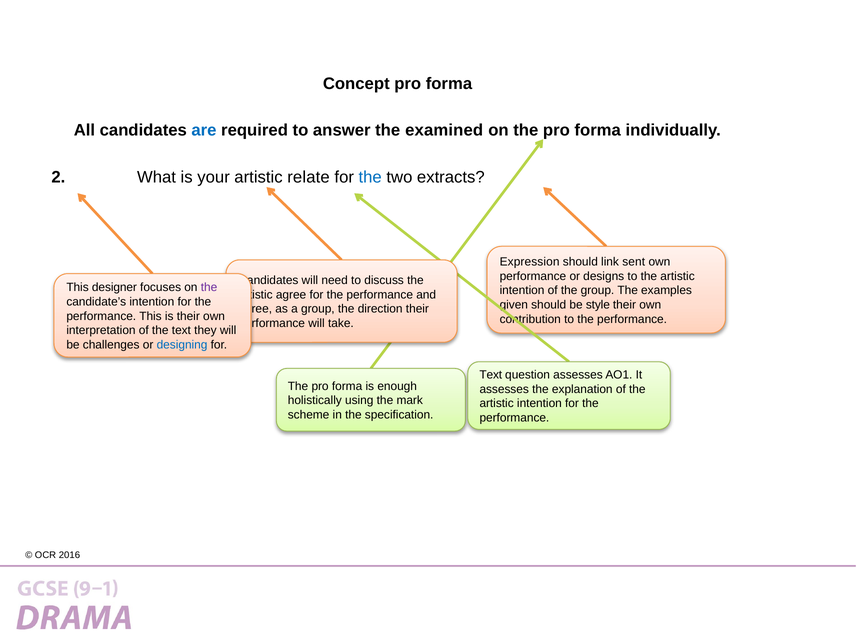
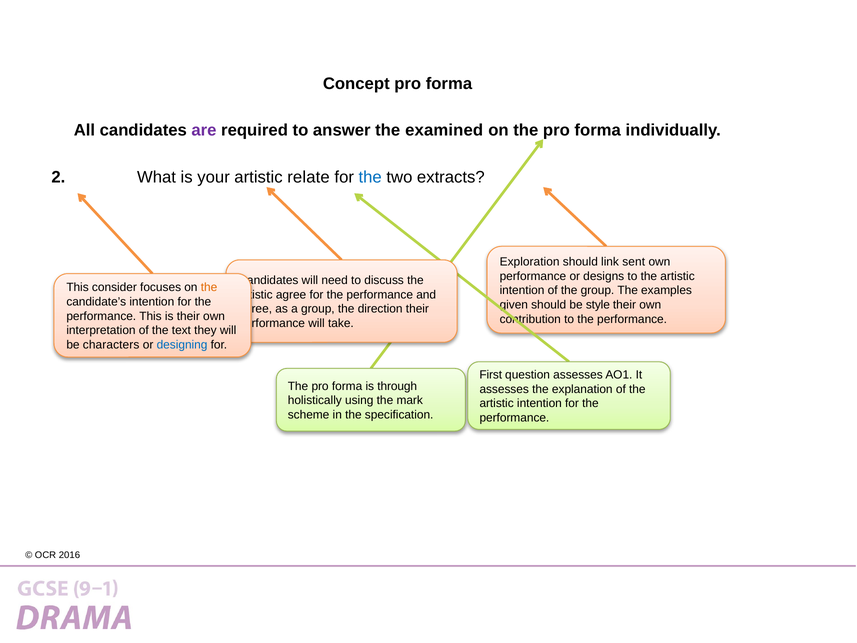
are colour: blue -> purple
Expression: Expression -> Exploration
designer: designer -> consider
the at (209, 287) colour: purple -> orange
challenges: challenges -> characters
Text at (491, 375): Text -> First
enough: enough -> through
